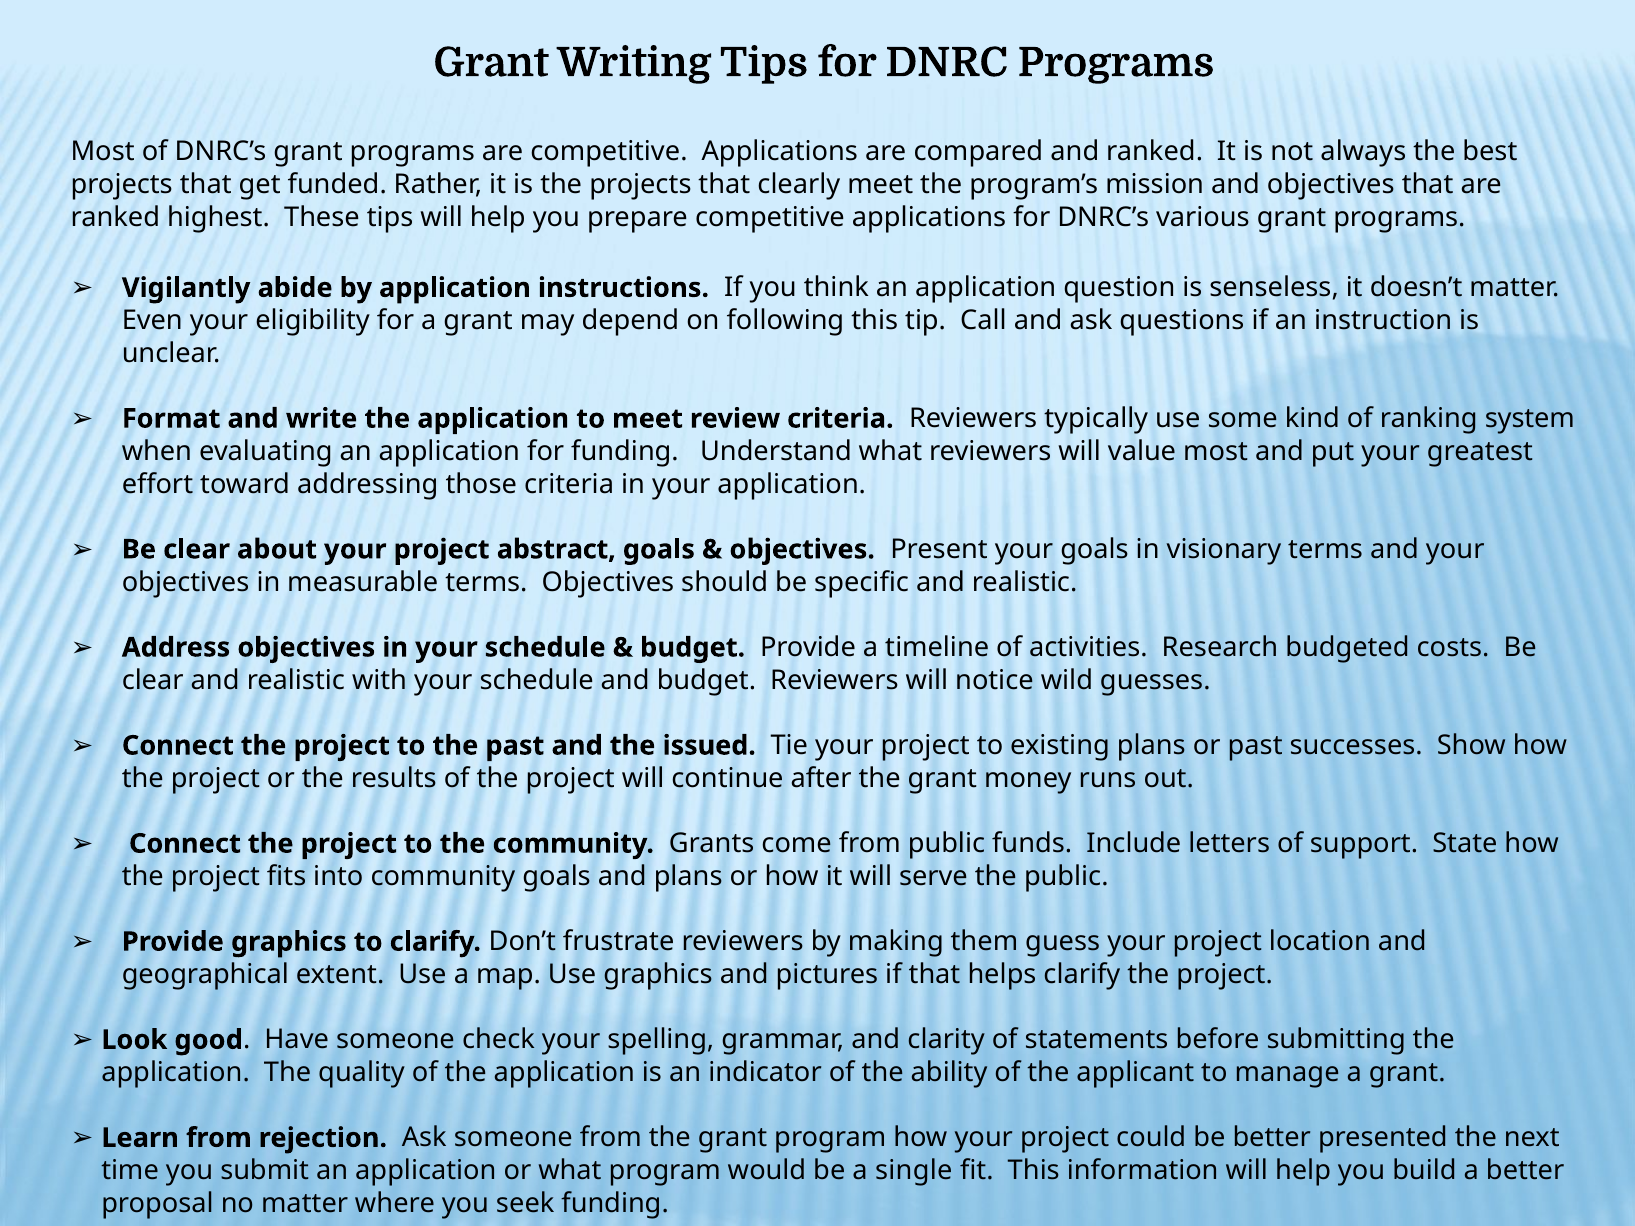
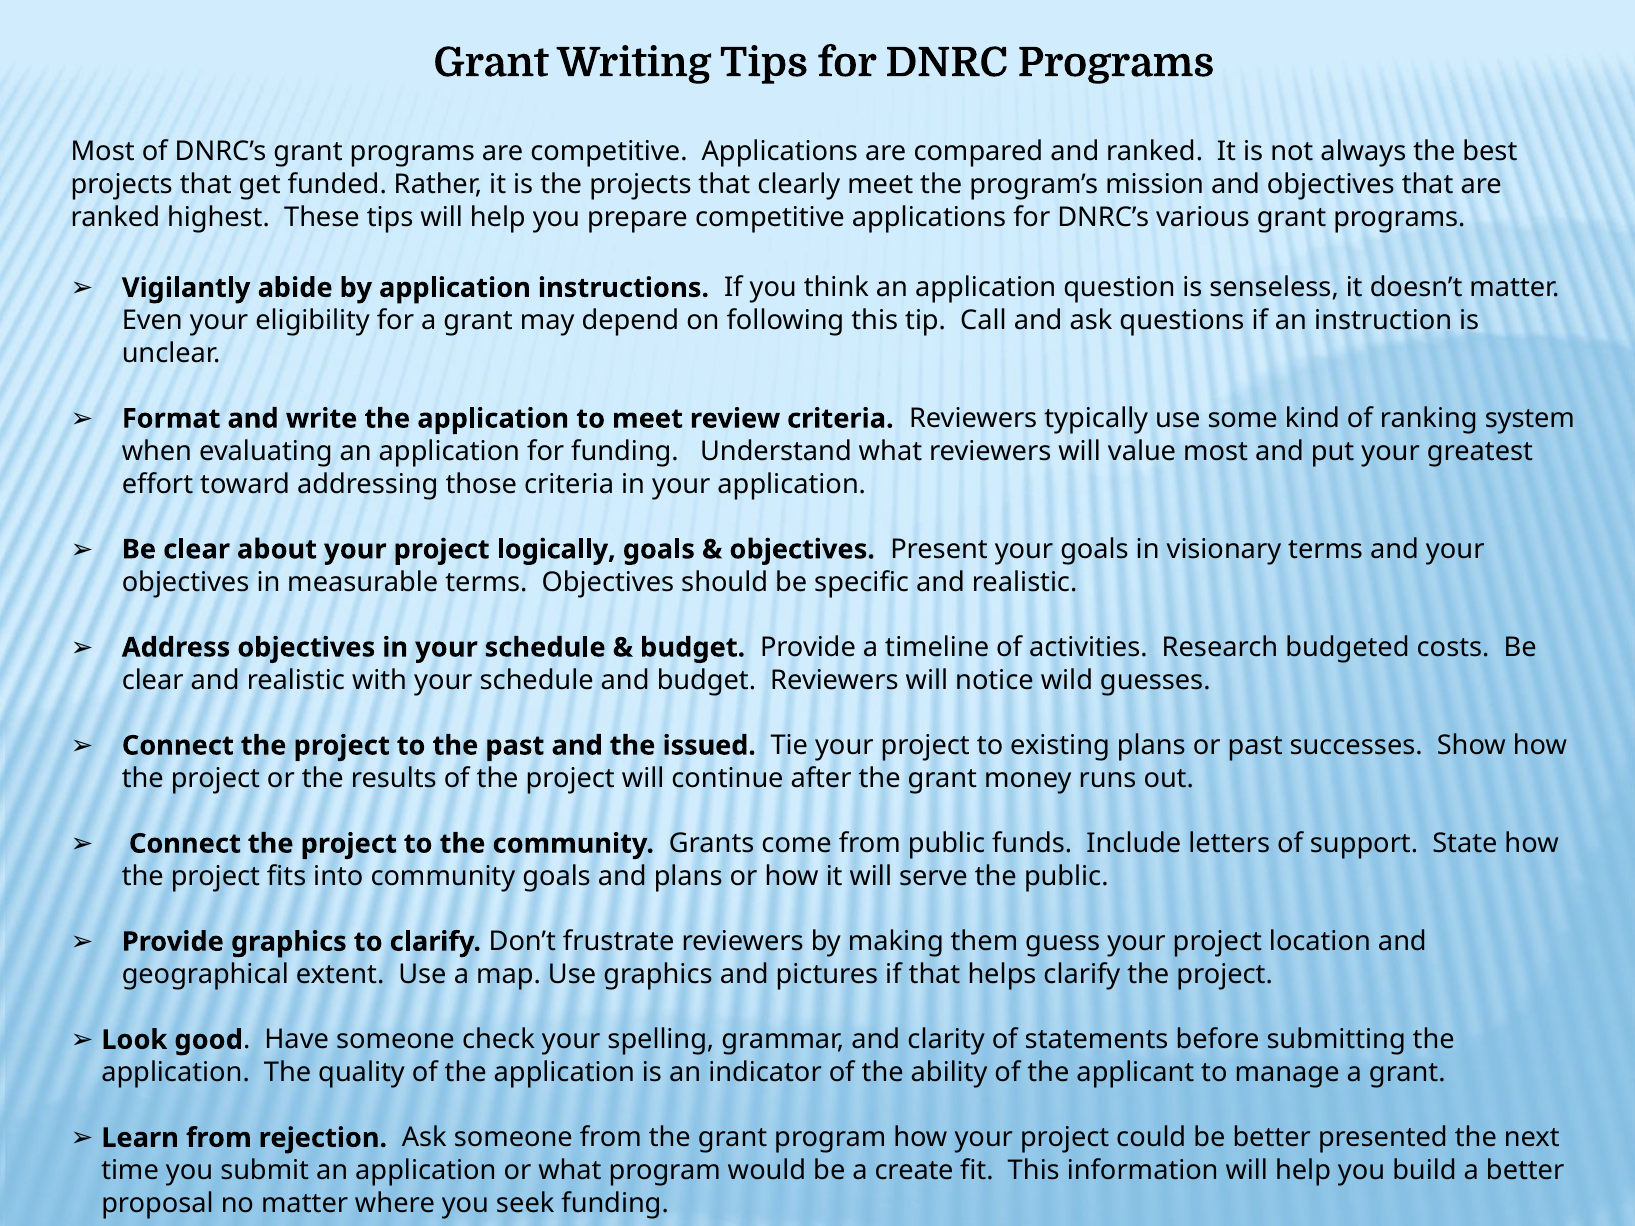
abstract: abstract -> logically
single: single -> create
